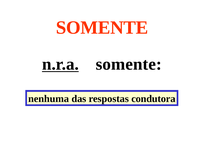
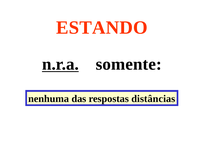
SOMENTE at (102, 28): SOMENTE -> ESTANDO
condutora: condutora -> distâncias
